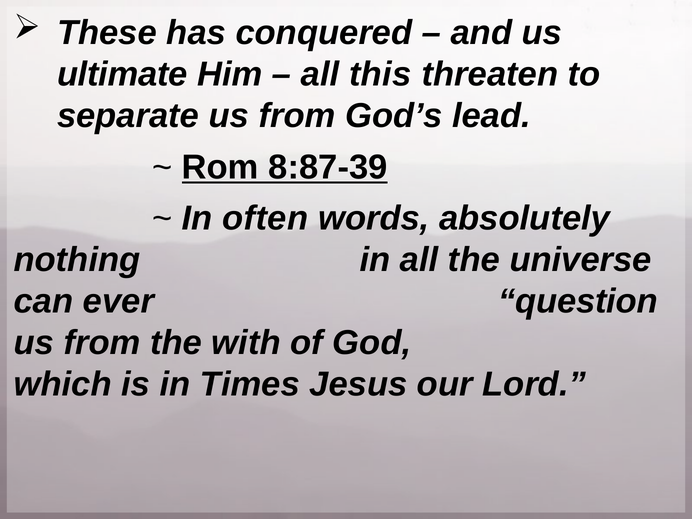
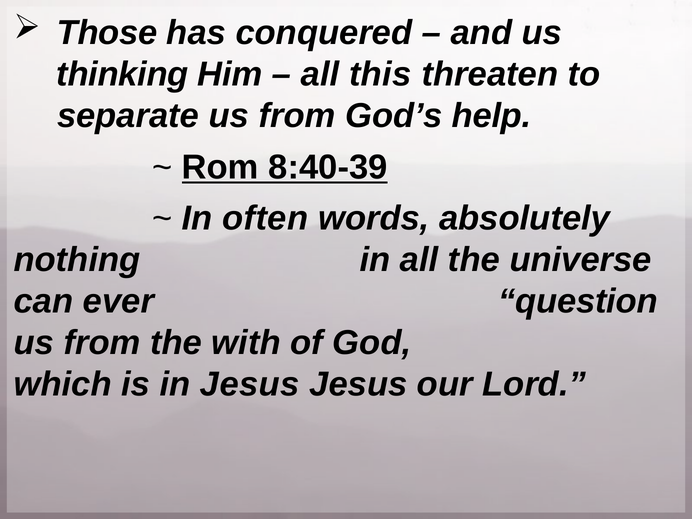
These: These -> Those
ultimate: ultimate -> thinking
lead: lead -> help
8:87-39: 8:87-39 -> 8:40-39
in Times: Times -> Jesus
